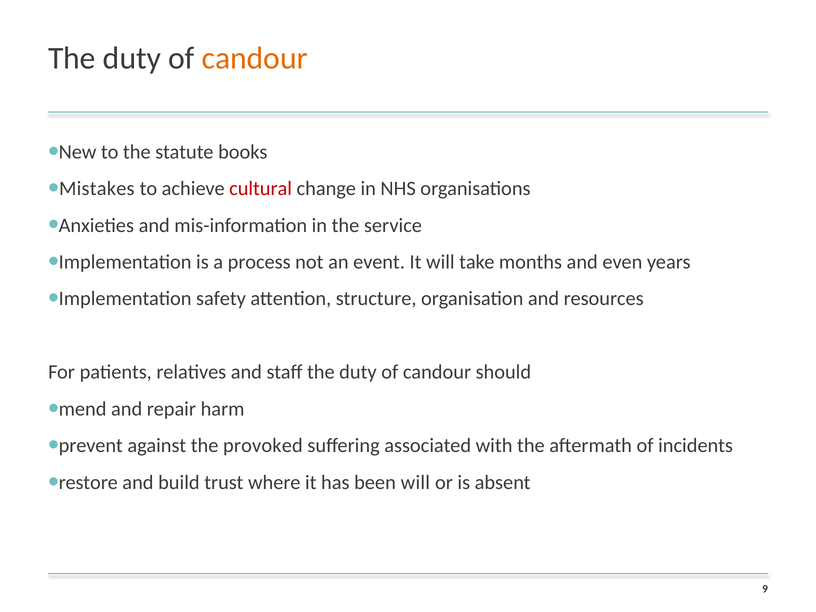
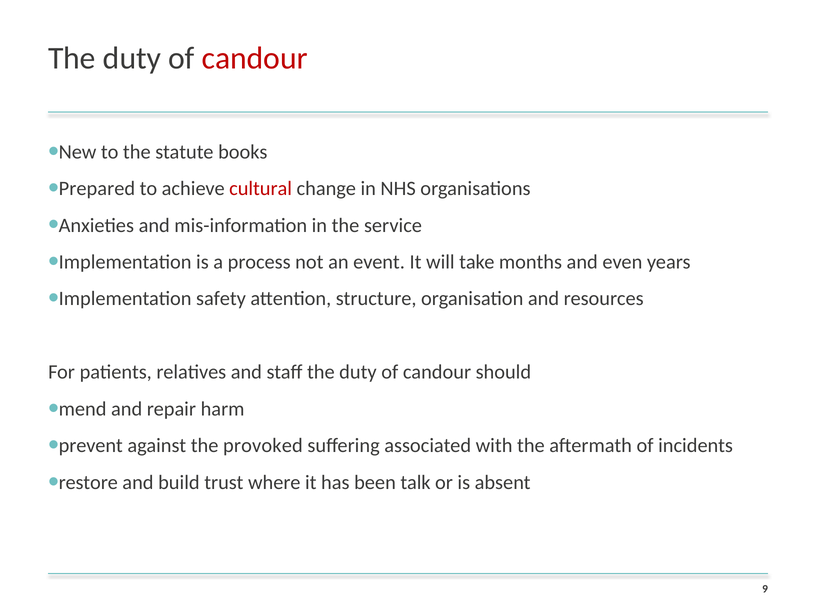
candour at (255, 59) colour: orange -> red
Mistakes: Mistakes -> Prepared
been will: will -> talk
